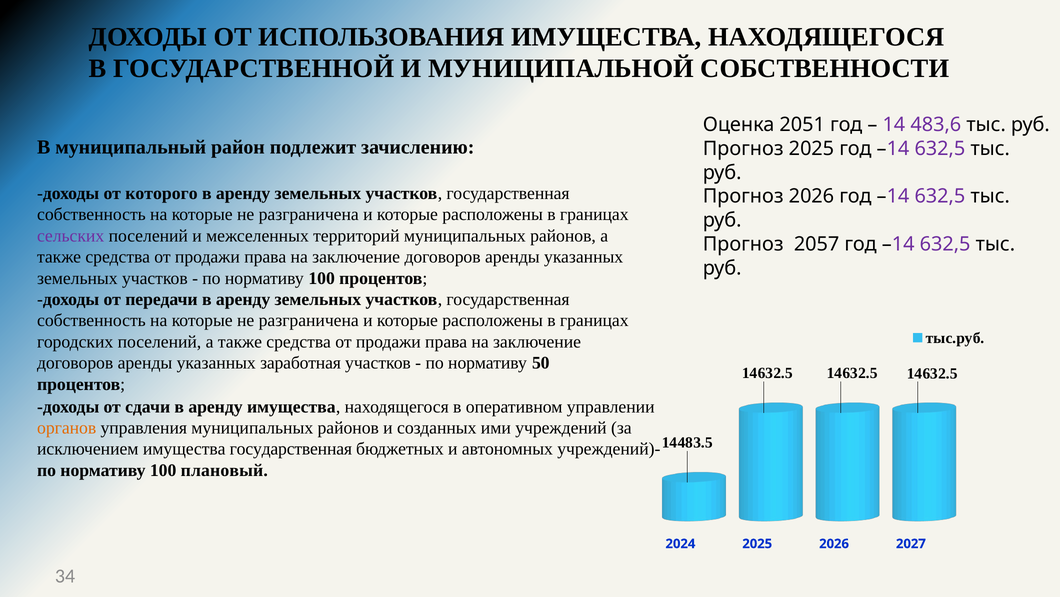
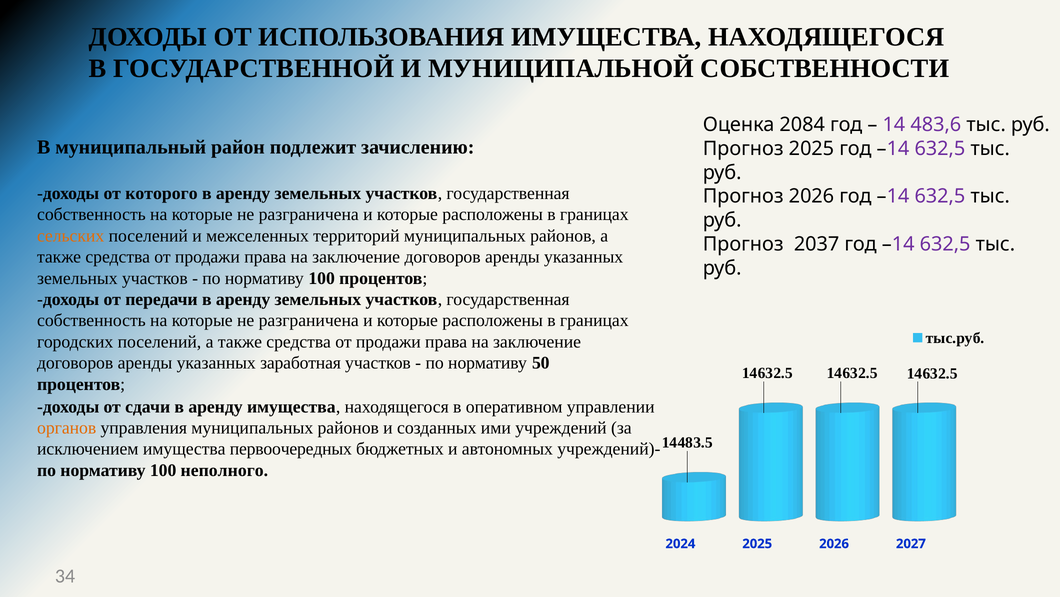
2051: 2051 -> 2084
сельских colour: purple -> orange
2057: 2057 -> 2037
имущества государственная: государственная -> первоочередных
плановый: плановый -> неполного
